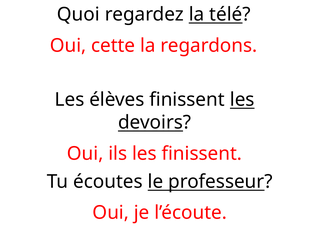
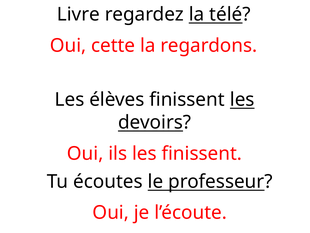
Quoi: Quoi -> Livre
